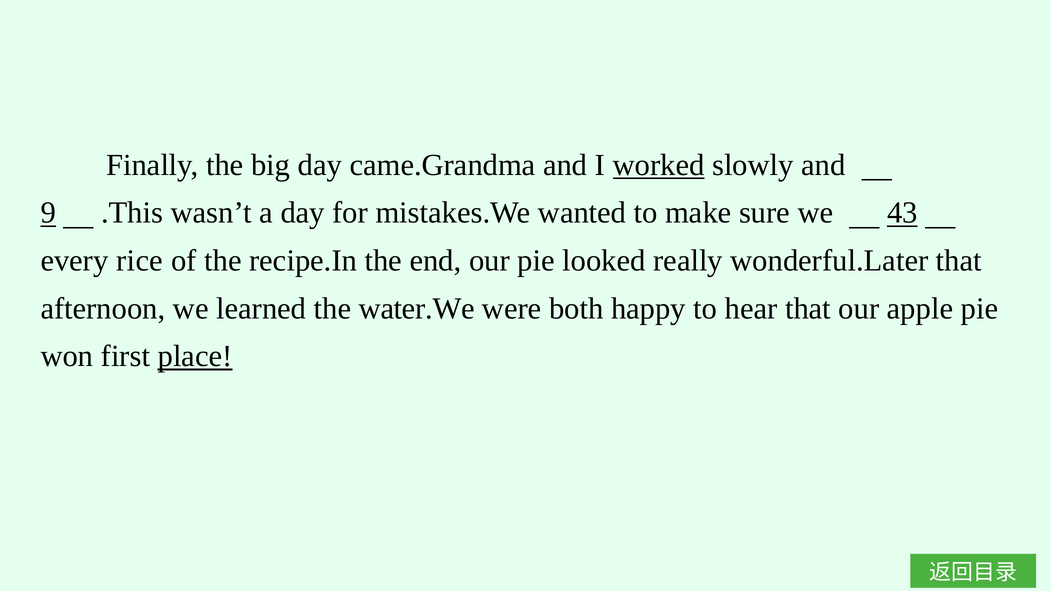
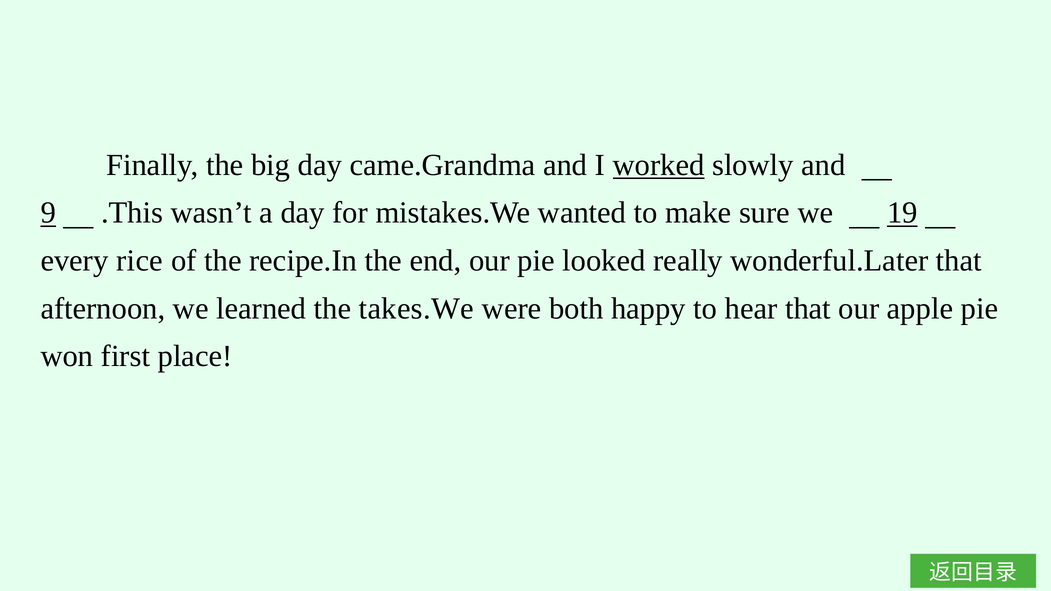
43: 43 -> 19
water.We: water.We -> takes.We
place underline: present -> none
